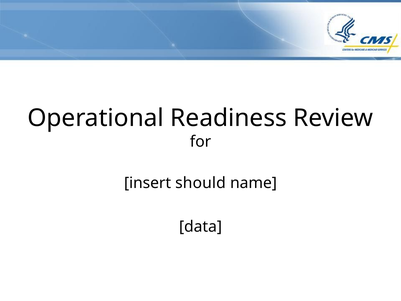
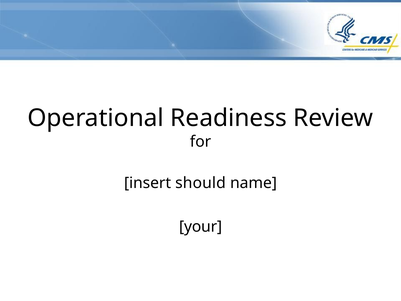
data: data -> your
